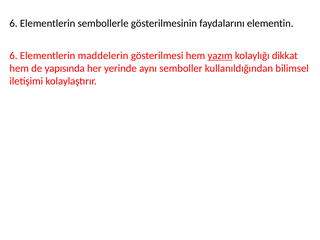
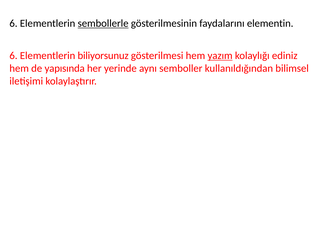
sembollerle underline: none -> present
maddelerin: maddelerin -> biliyorsunuz
dikkat: dikkat -> ediniz
